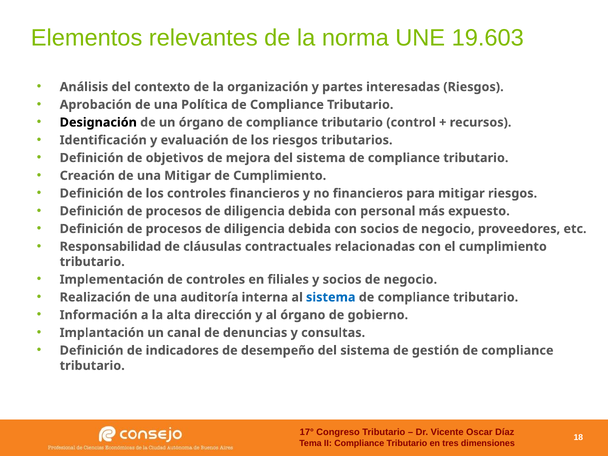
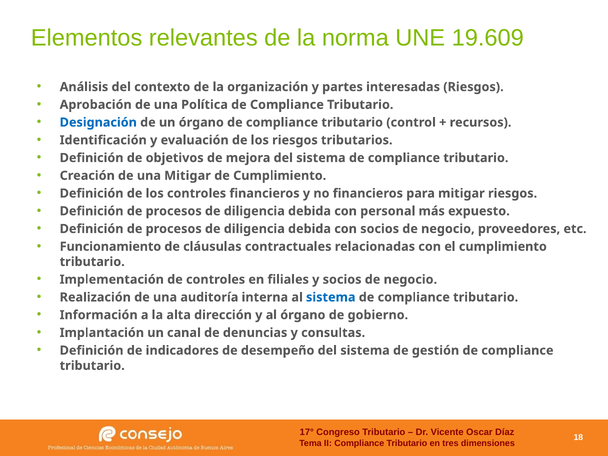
19.603: 19.603 -> 19.609
Designación colour: black -> blue
Responsabilidad: Responsabilidad -> Funcionamiento
